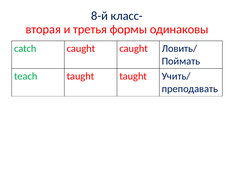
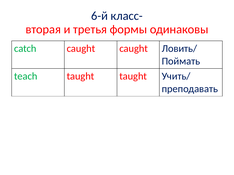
8-й: 8-й -> 6-й
